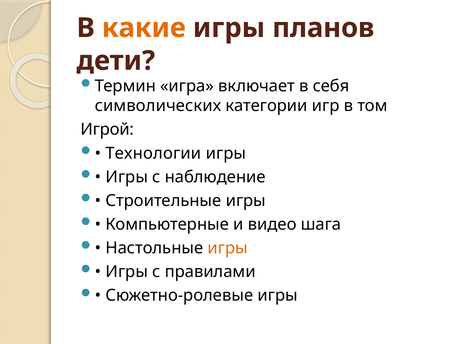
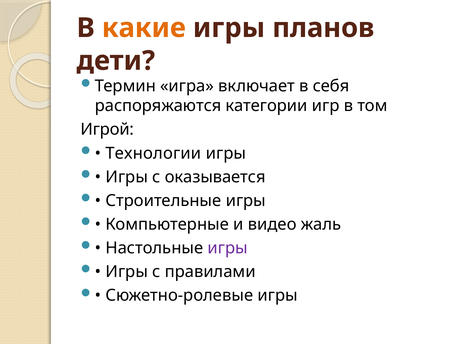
символических: символических -> распоряжаются
наблюдение: наблюдение -> оказывается
шага: шага -> жаль
игры at (228, 248) colour: orange -> purple
